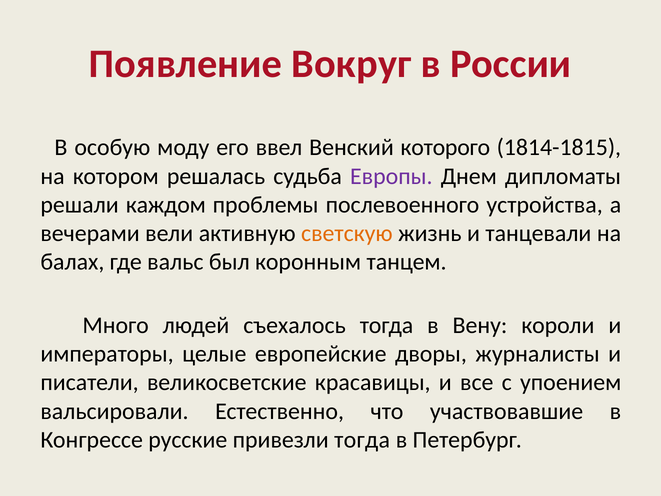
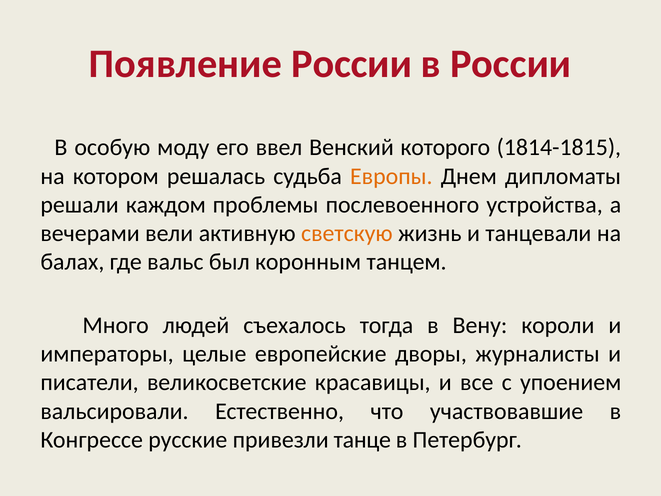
Появление Вокруг: Вокруг -> России
Европы colour: purple -> orange
привезли тогда: тогда -> танце
